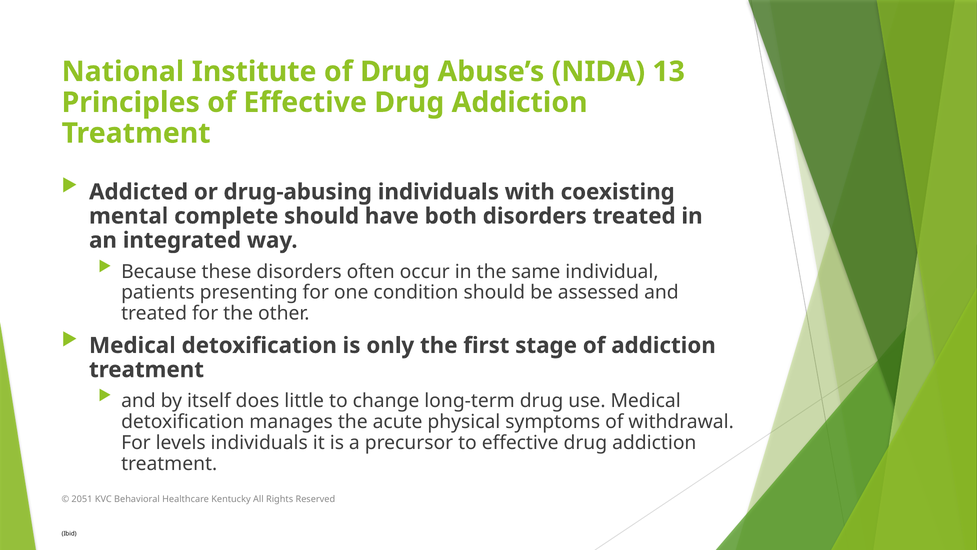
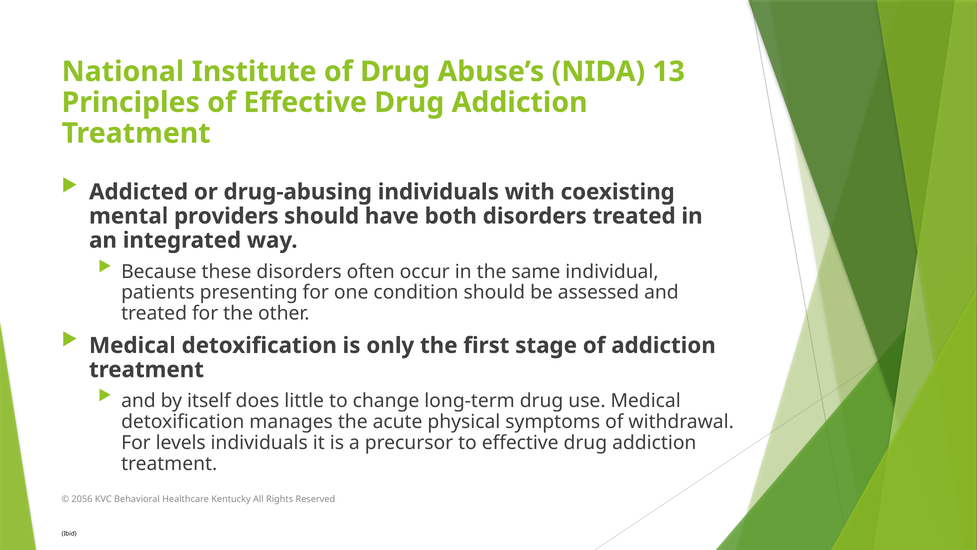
complete: complete -> providers
2051: 2051 -> 2056
